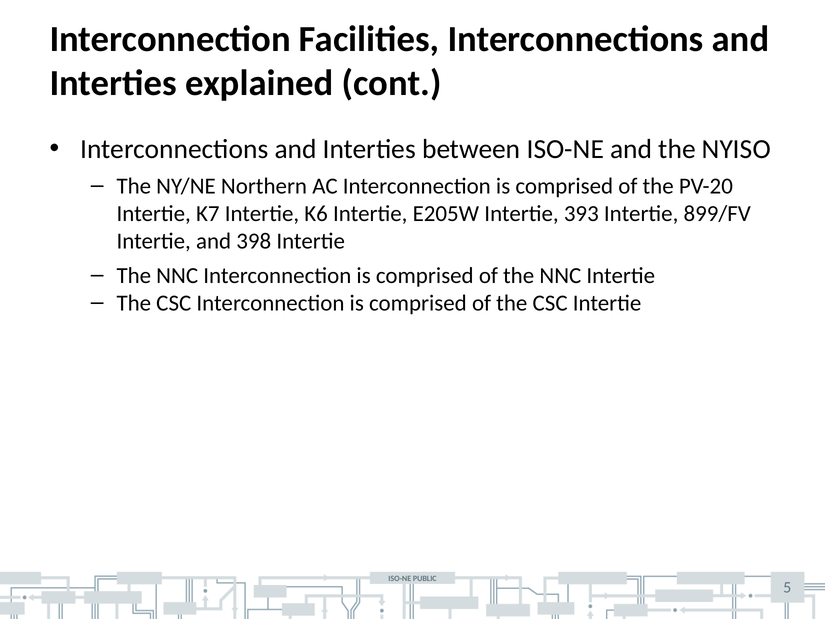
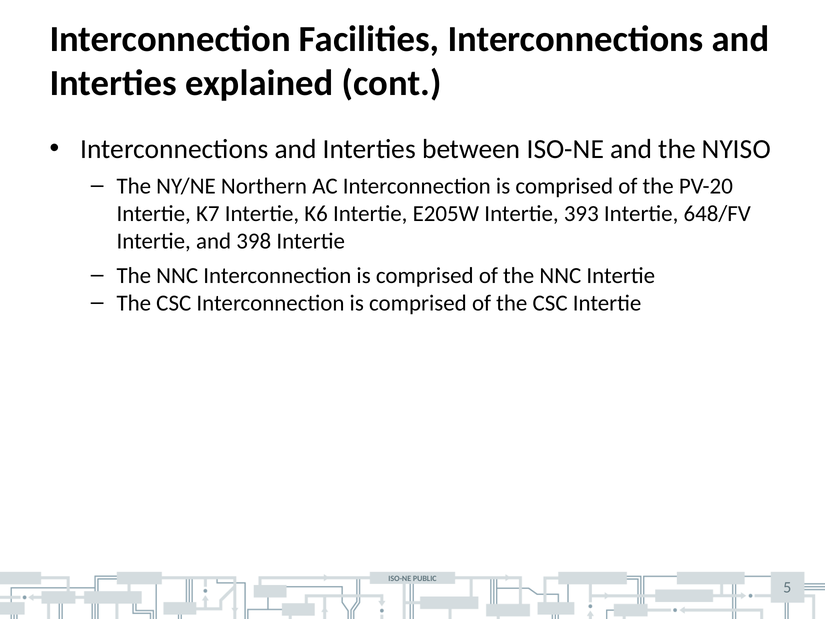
899/FV: 899/FV -> 648/FV
